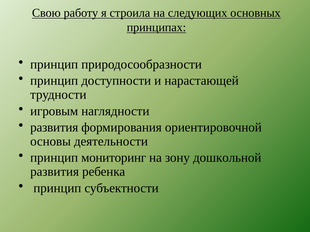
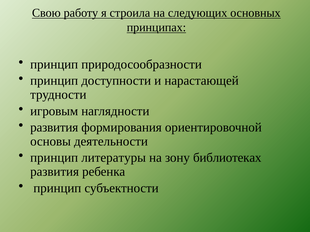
мониторинг: мониторинг -> литературы
дошкольной: дошкольной -> библиотеках
